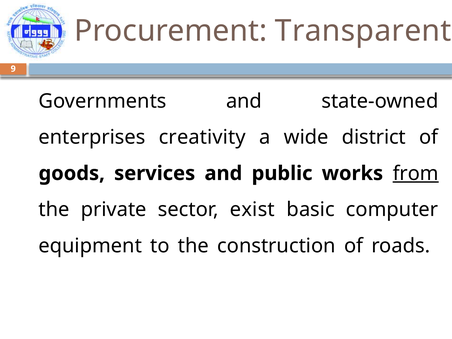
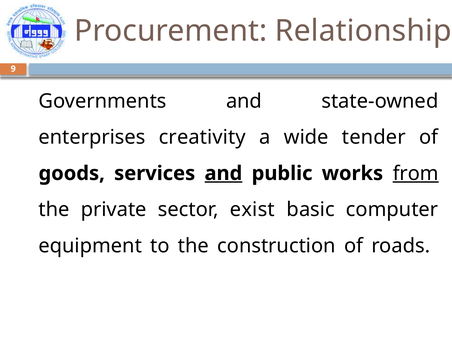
Transparent: Transparent -> Relationship
district: district -> tender
and at (223, 173) underline: none -> present
